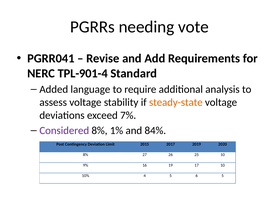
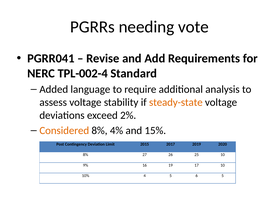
TPL-901-4: TPL-901-4 -> TPL-002-4
7%: 7% -> 2%
Considered colour: purple -> orange
1%: 1% -> 4%
84%: 84% -> 15%
